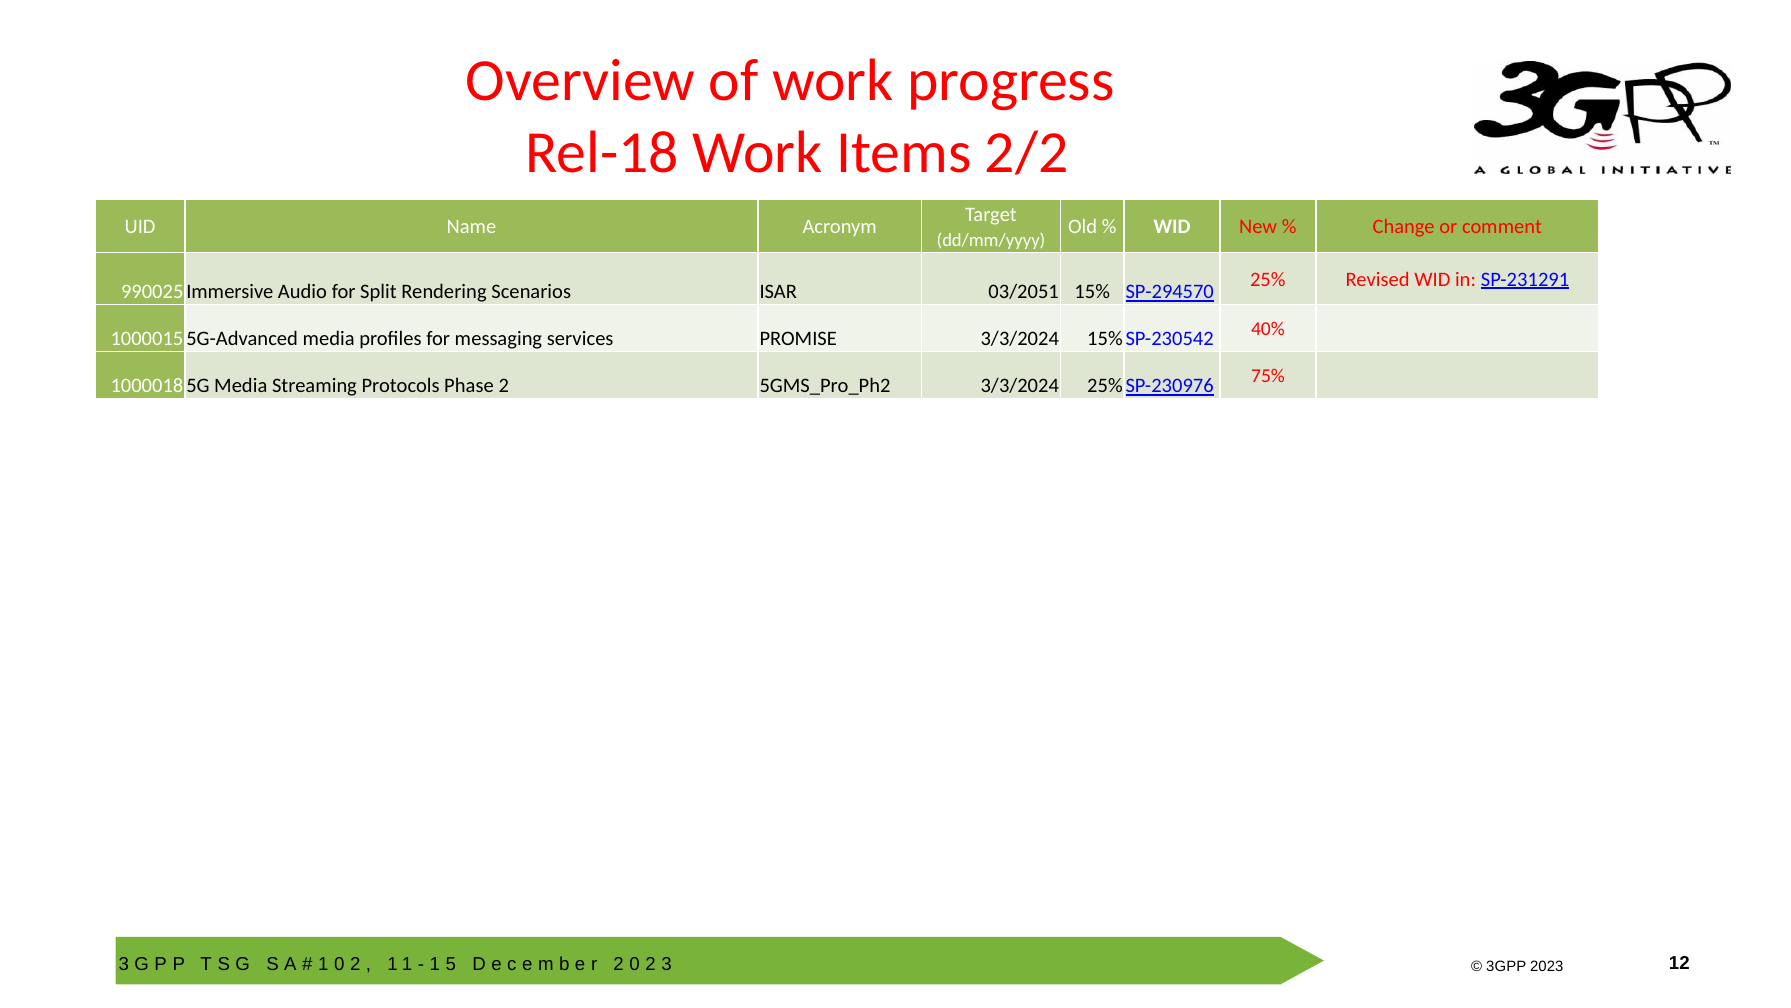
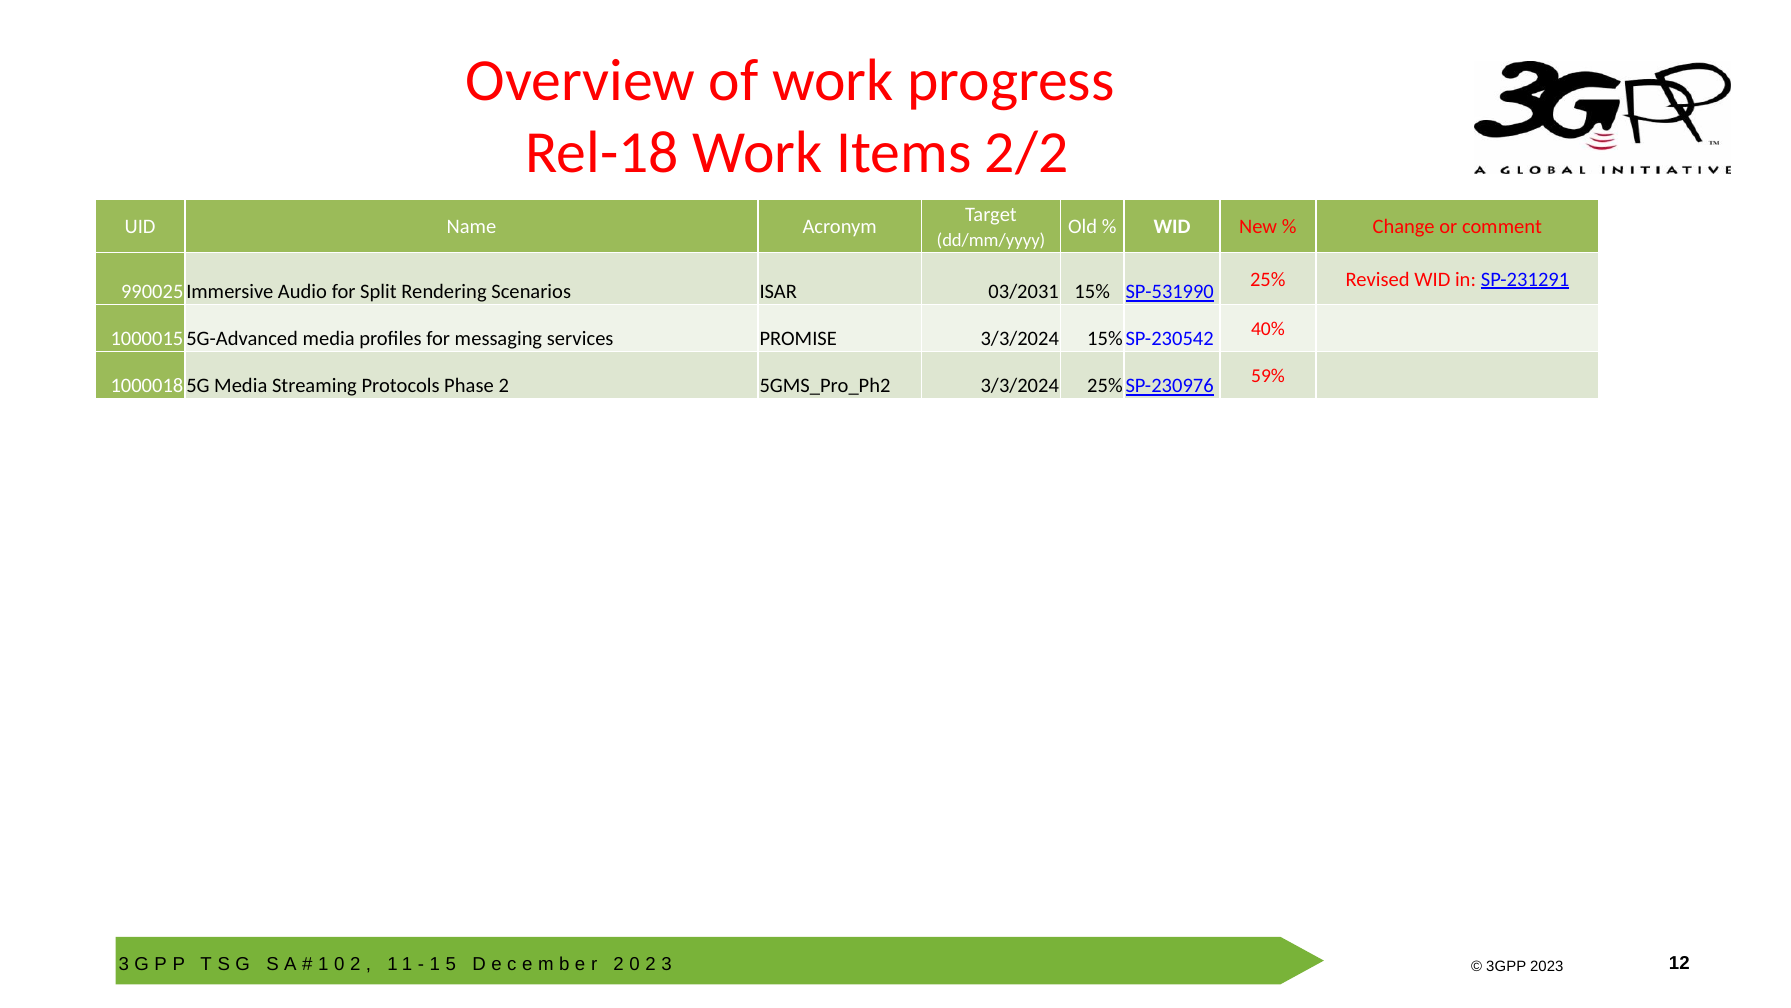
03/2051: 03/2051 -> 03/2031
SP-294570: SP-294570 -> SP-531990
75%: 75% -> 59%
